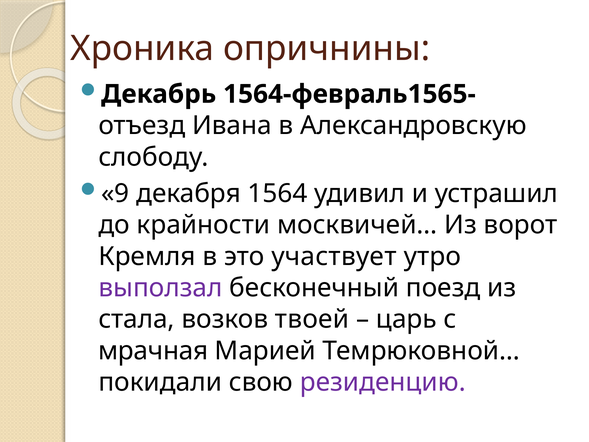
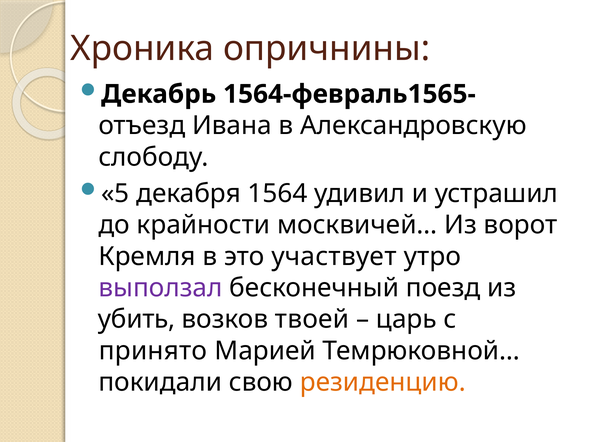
9: 9 -> 5
стала: стала -> убить
мрачная: мрачная -> принято
резиденцию colour: purple -> orange
